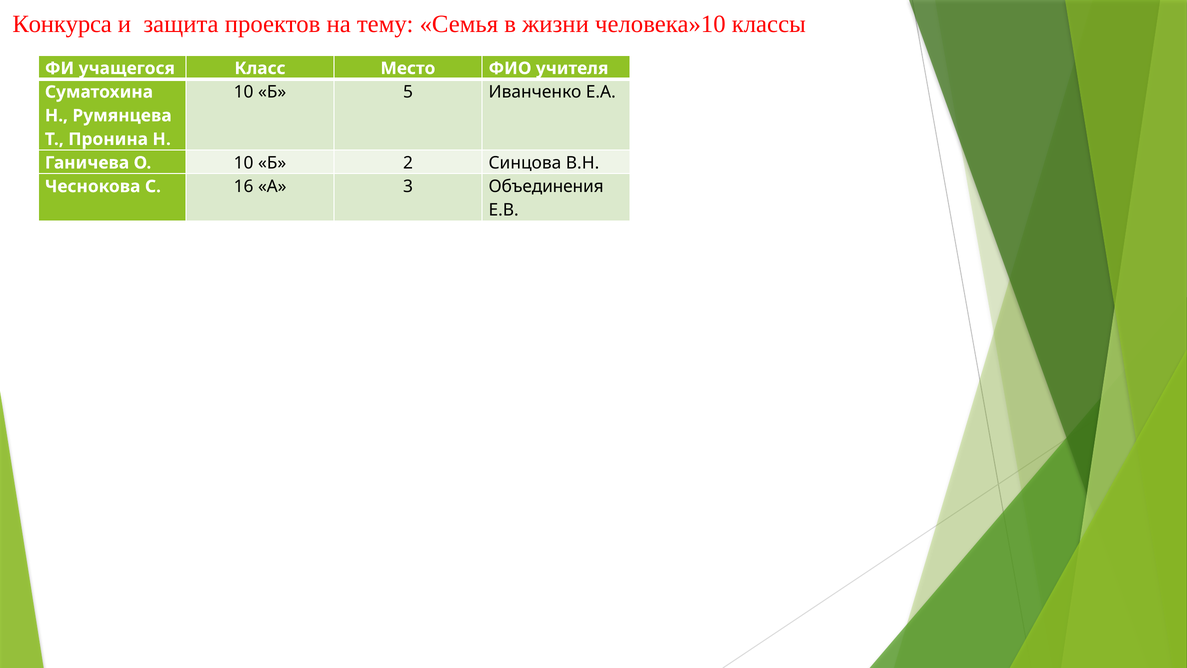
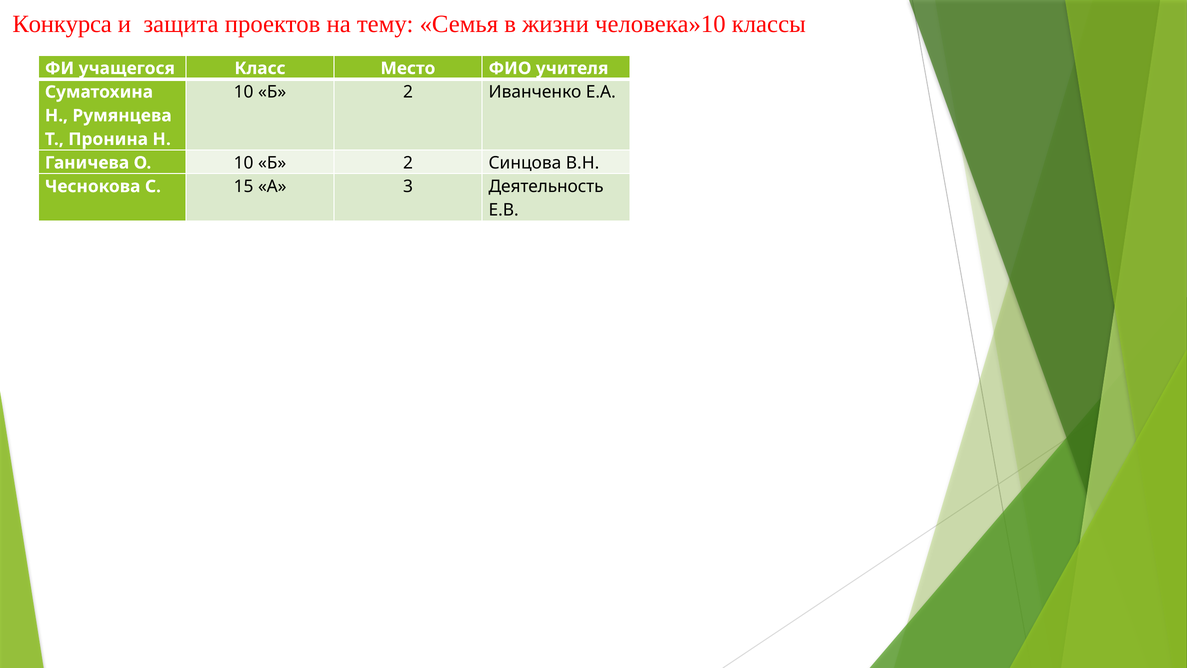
5 at (408, 92): 5 -> 2
16: 16 -> 15
Объединения: Объединения -> Деятельность
